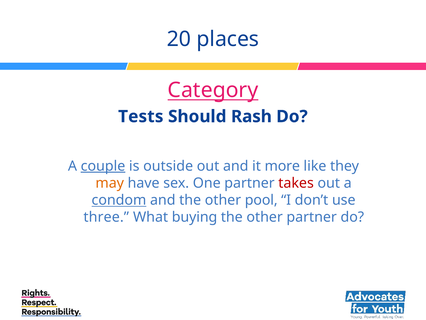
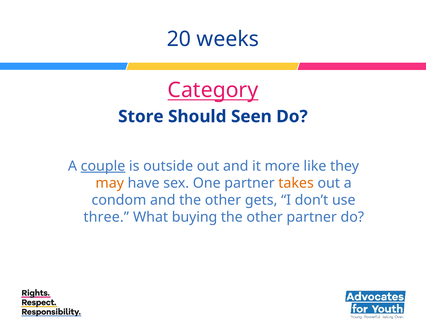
places: places -> weeks
Tests: Tests -> Store
Rash: Rash -> Seen
takes colour: red -> orange
condom underline: present -> none
pool: pool -> gets
